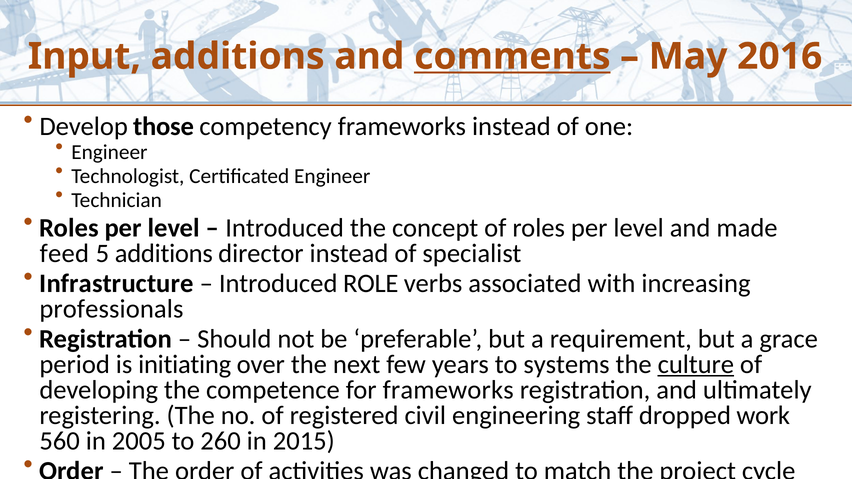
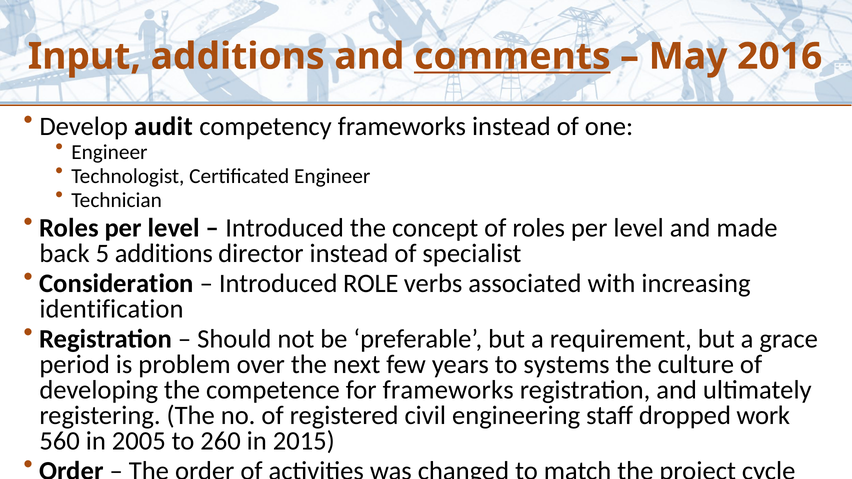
those: those -> audit
feed: feed -> back
Infrastructure: Infrastructure -> Consideration
professionals: professionals -> identification
initiating: initiating -> problem
culture underline: present -> none
